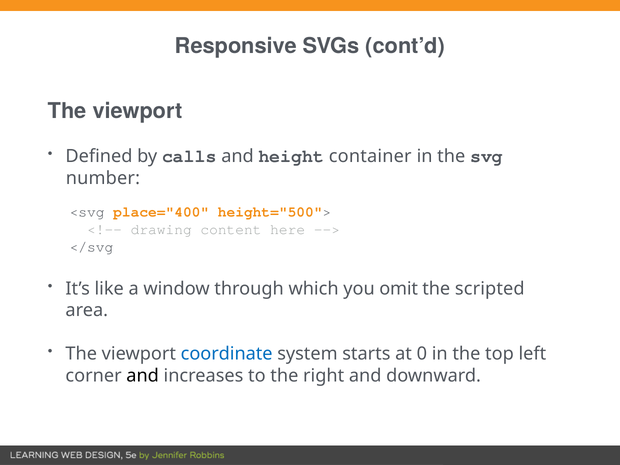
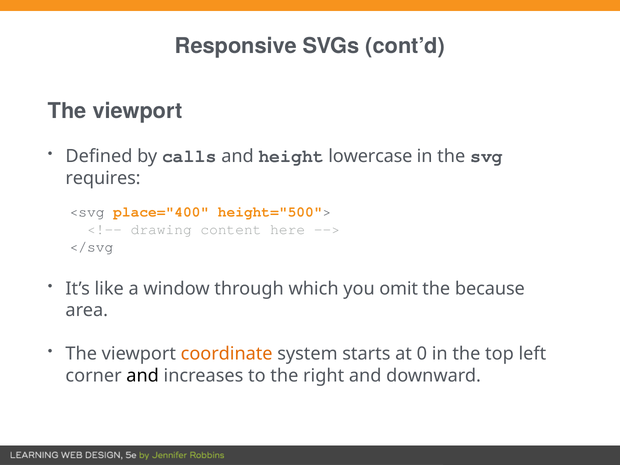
container: container -> lowercase
number: number -> requires
scripted: scripted -> because
coordinate colour: blue -> orange
